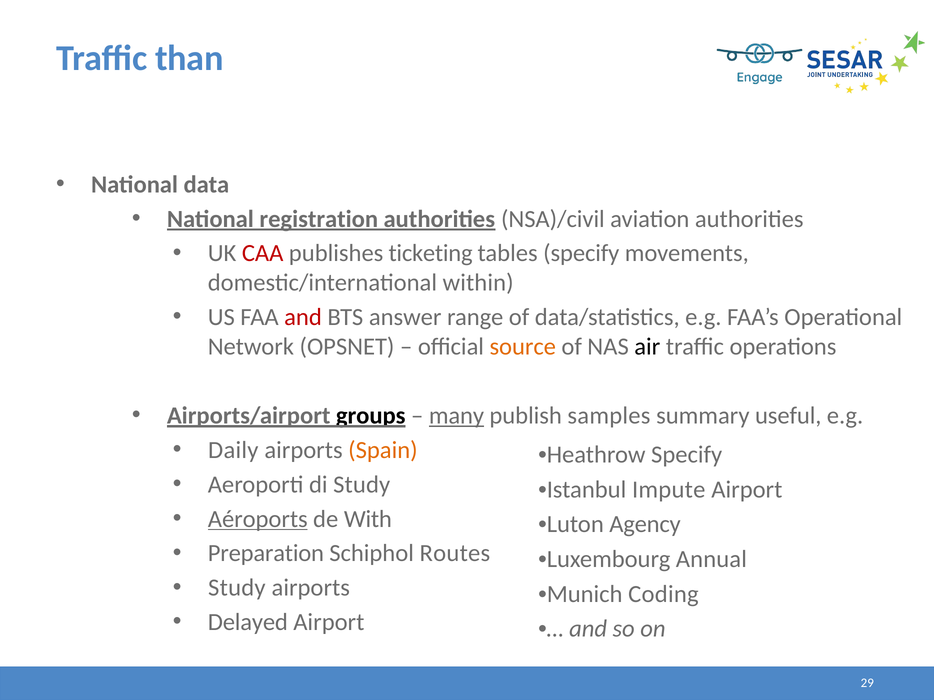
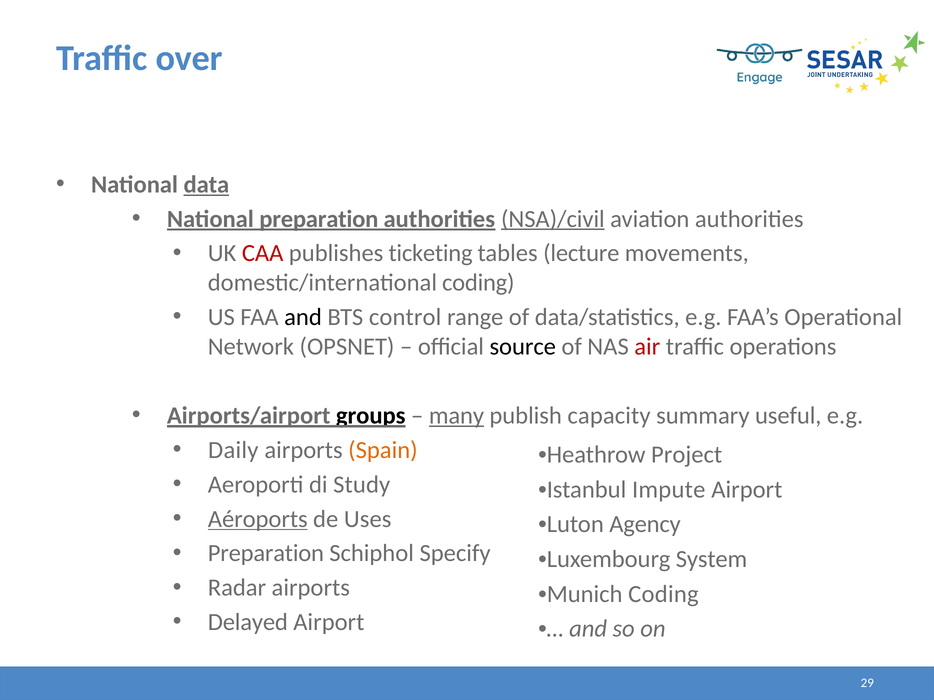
than: than -> over
data underline: none -> present
National registration: registration -> preparation
NSA)/civil underline: none -> present
tables specify: specify -> lecture
domestic/international within: within -> coding
and at (303, 317) colour: red -> black
answer: answer -> control
source colour: orange -> black
air colour: black -> red
samples: samples -> capacity
Heathrow Specify: Specify -> Project
With: With -> Uses
Routes: Routes -> Specify
Annual: Annual -> System
Study at (237, 588): Study -> Radar
